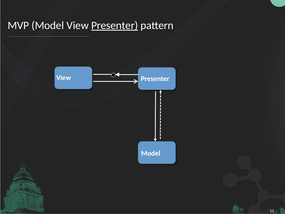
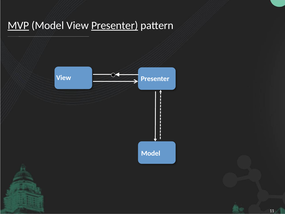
MVP underline: none -> present
